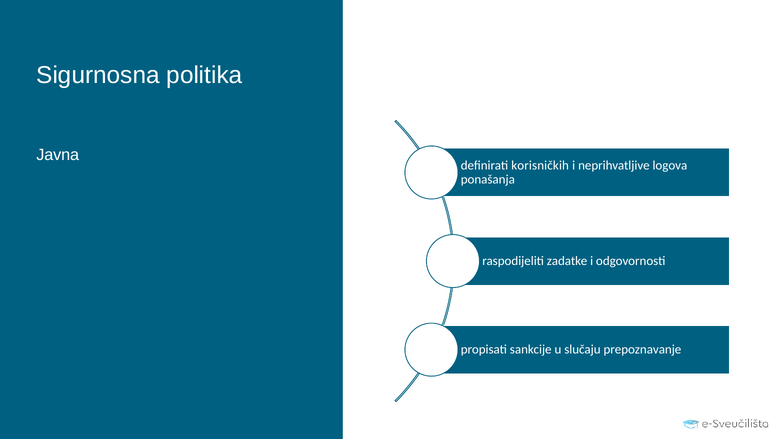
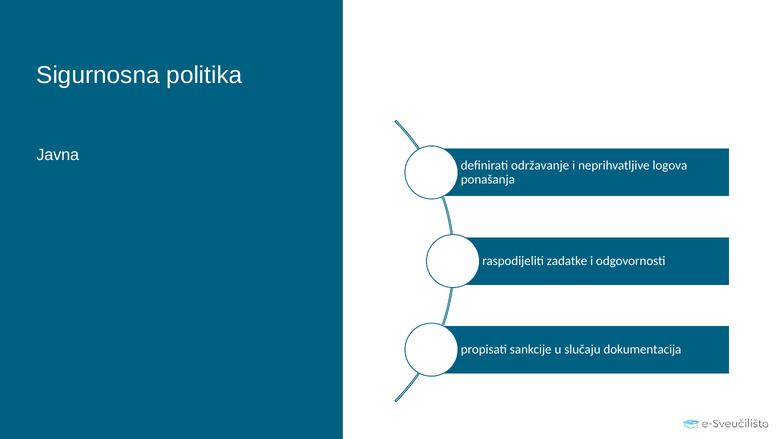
korisničkih: korisničkih -> održavanje
prepoznavanje: prepoznavanje -> dokumentacija
